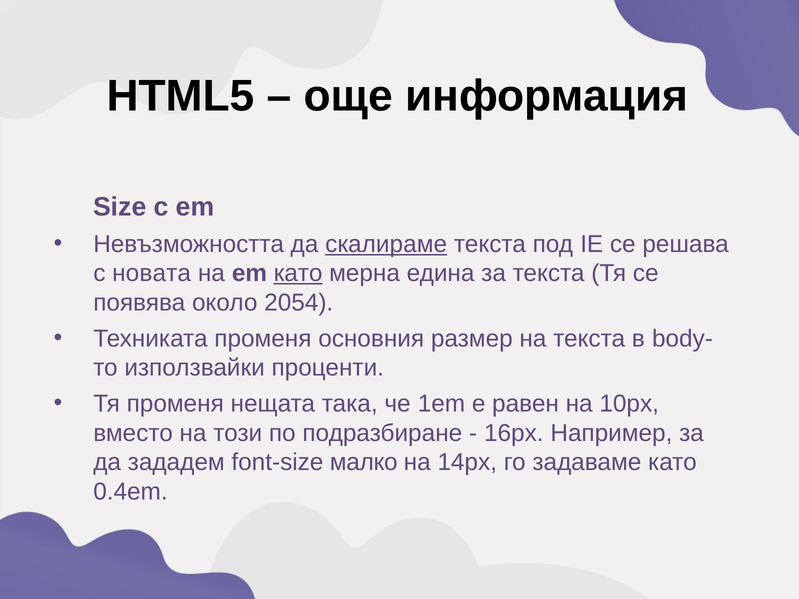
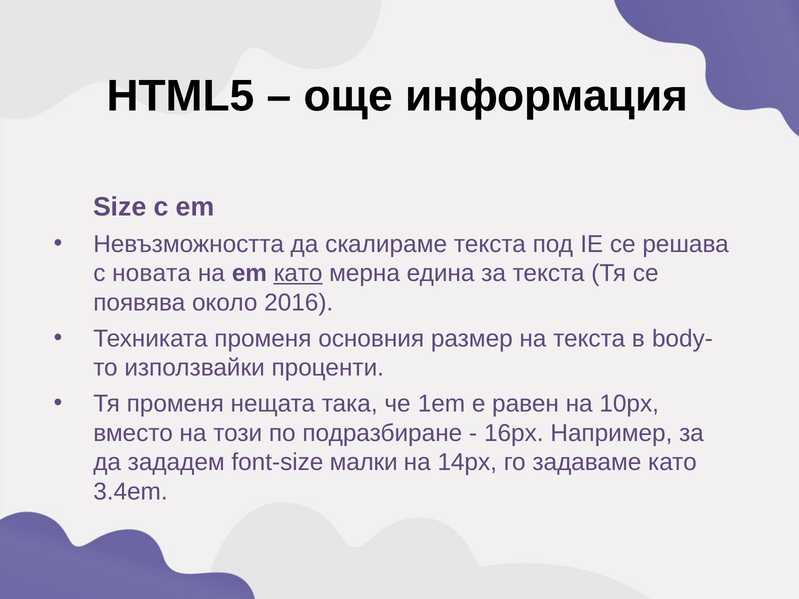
скалираме underline: present -> none
2054: 2054 -> 2016
малко: малко -> малки
0.4em: 0.4em -> 3.4em
